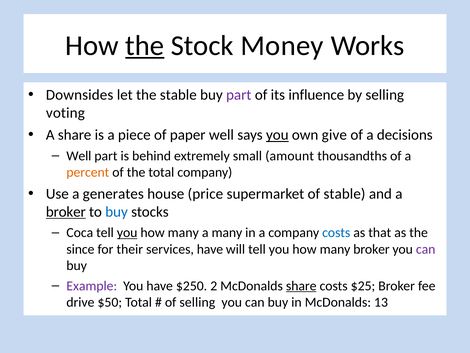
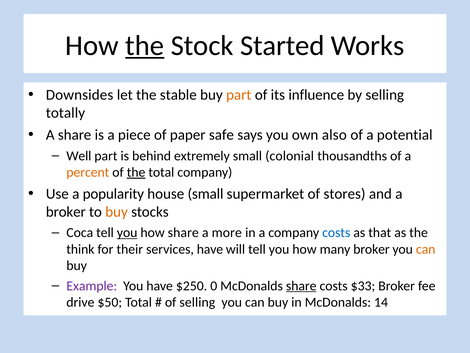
Money: Money -> Started
part at (239, 95) colour: purple -> orange
voting: voting -> totally
paper well: well -> safe
you at (277, 135) underline: present -> none
give: give -> also
decisions: decisions -> potential
amount: amount -> colonial
the at (136, 172) underline: none -> present
generates: generates -> popularity
house price: price -> small
of stable: stable -> stores
broker at (66, 212) underline: present -> none
buy at (117, 212) colour: blue -> orange
many at (183, 232): many -> share
a many: many -> more
since: since -> think
can at (426, 249) colour: purple -> orange
2: 2 -> 0
$25: $25 -> $33
13: 13 -> 14
